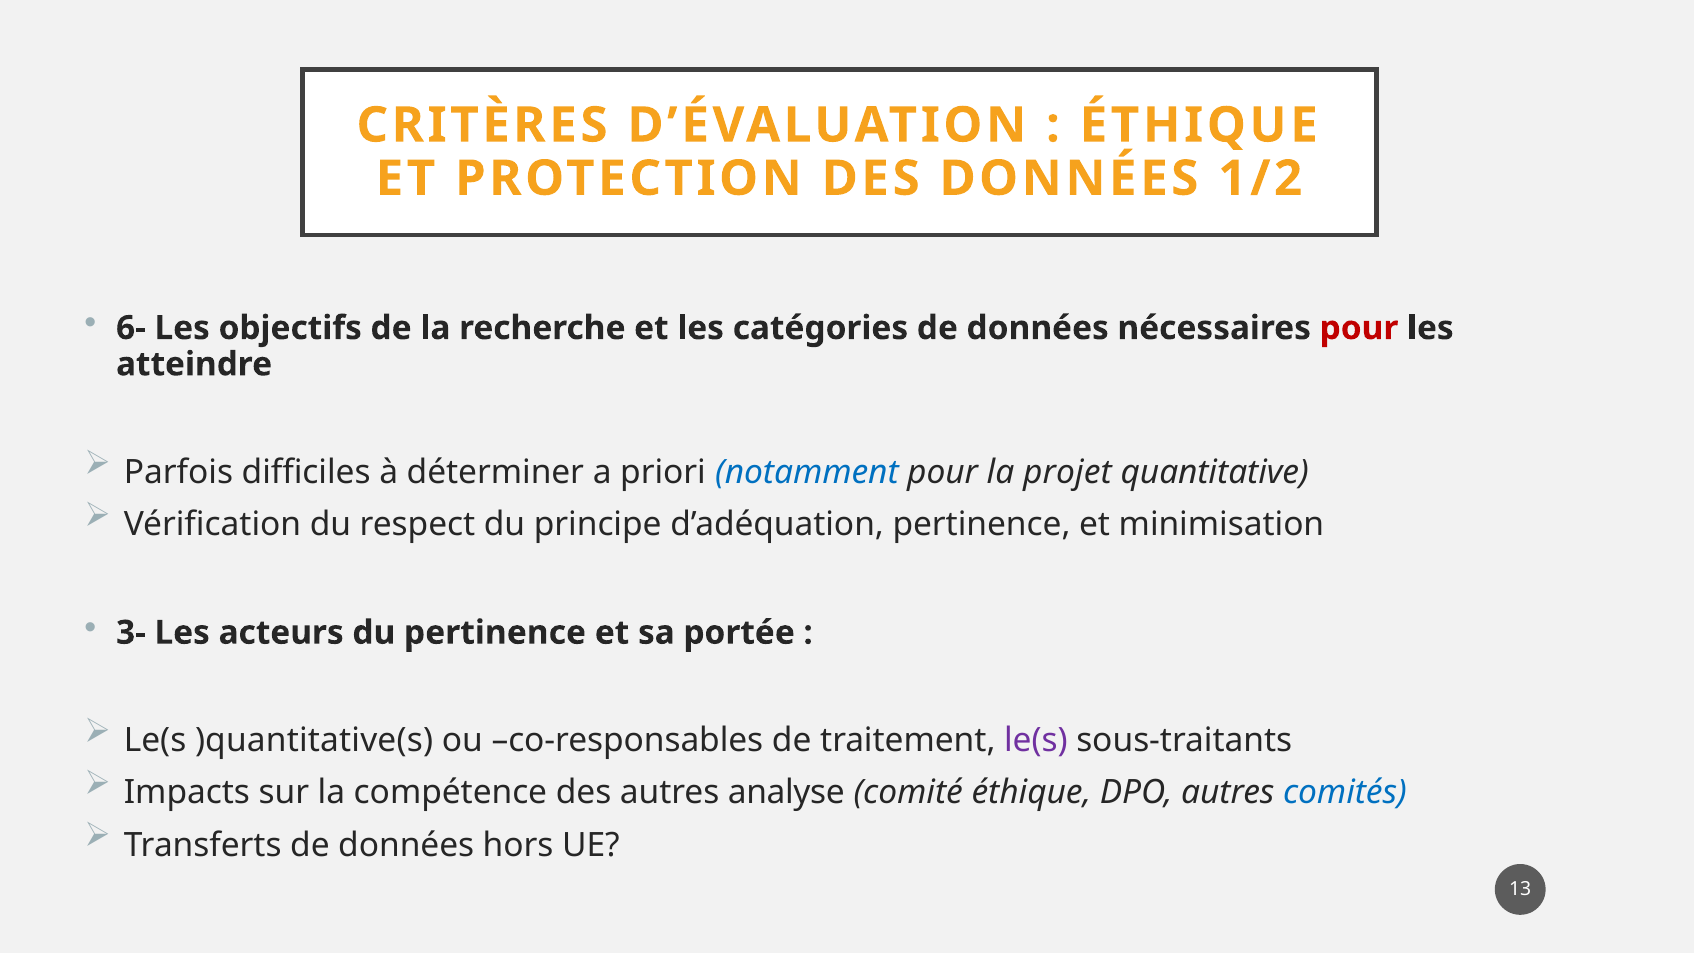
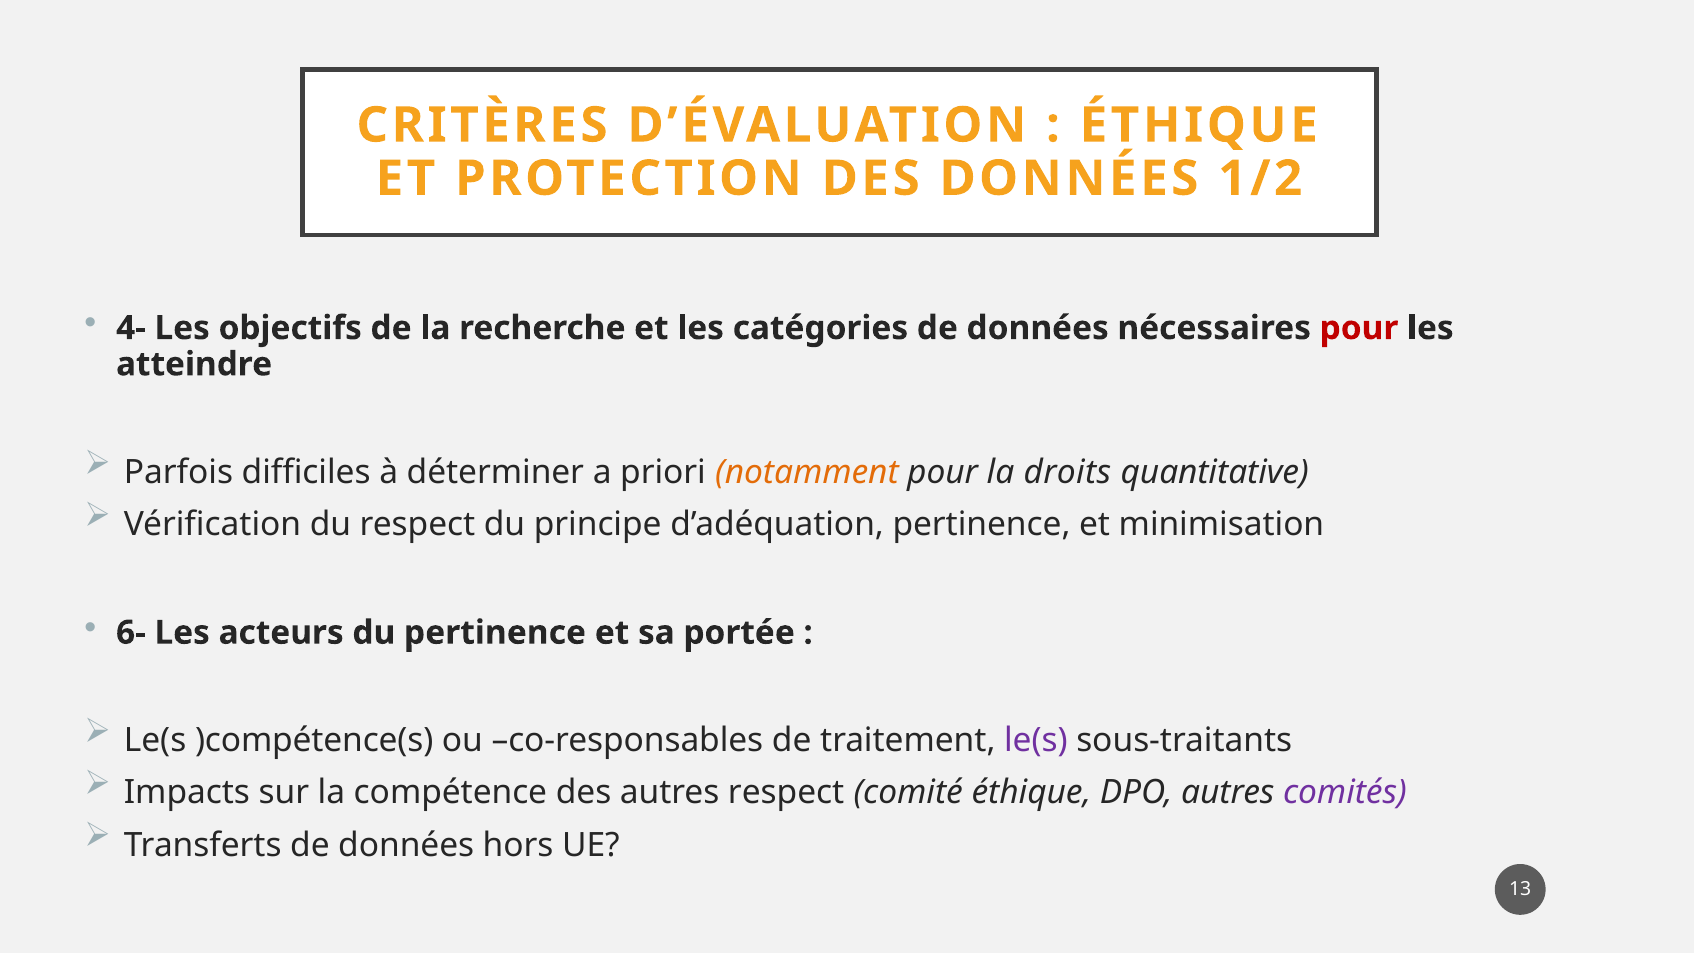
6-: 6- -> 4-
notamment colour: blue -> orange
projet: projet -> droits
3-: 3- -> 6-
)quantitative(s: )quantitative(s -> )compétence(s
autres analyse: analyse -> respect
comités colour: blue -> purple
